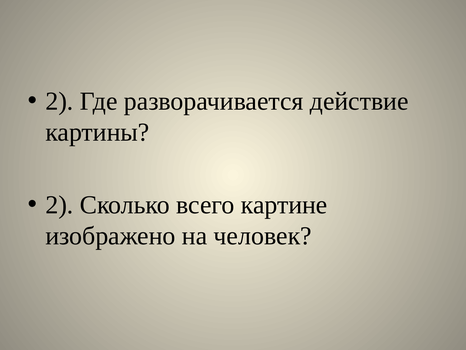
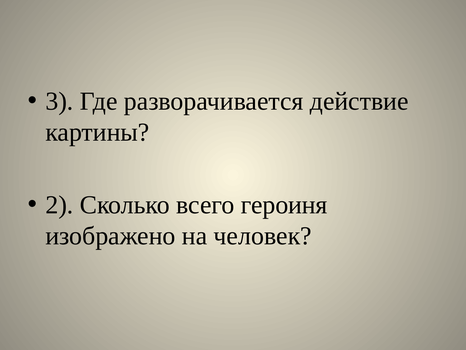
2 at (59, 101): 2 -> 3
картине: картине -> героиня
